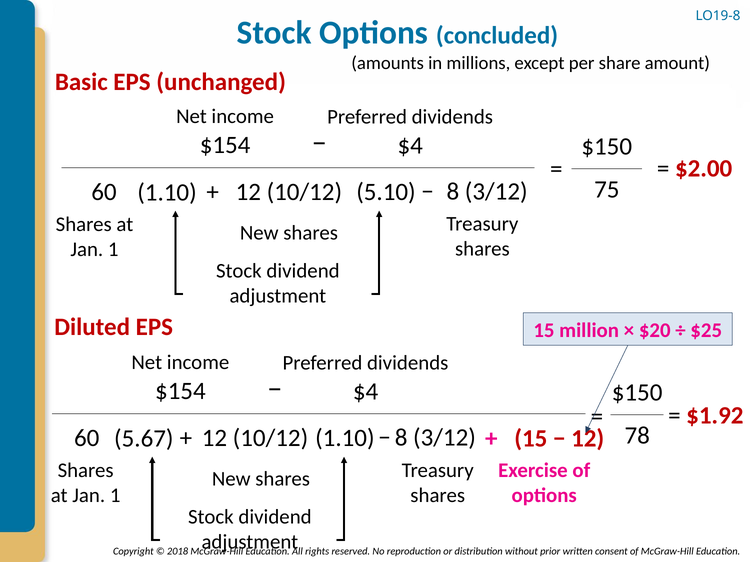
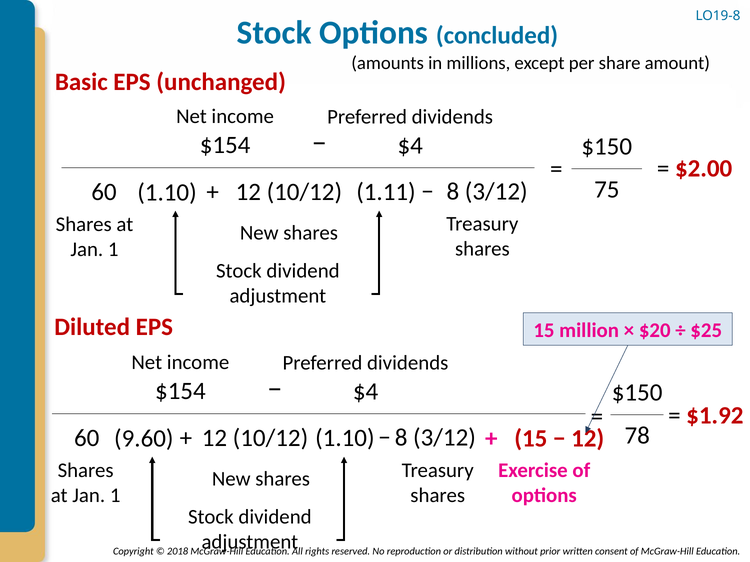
5.10: 5.10 -> 1.11
5.67: 5.67 -> 9.60
